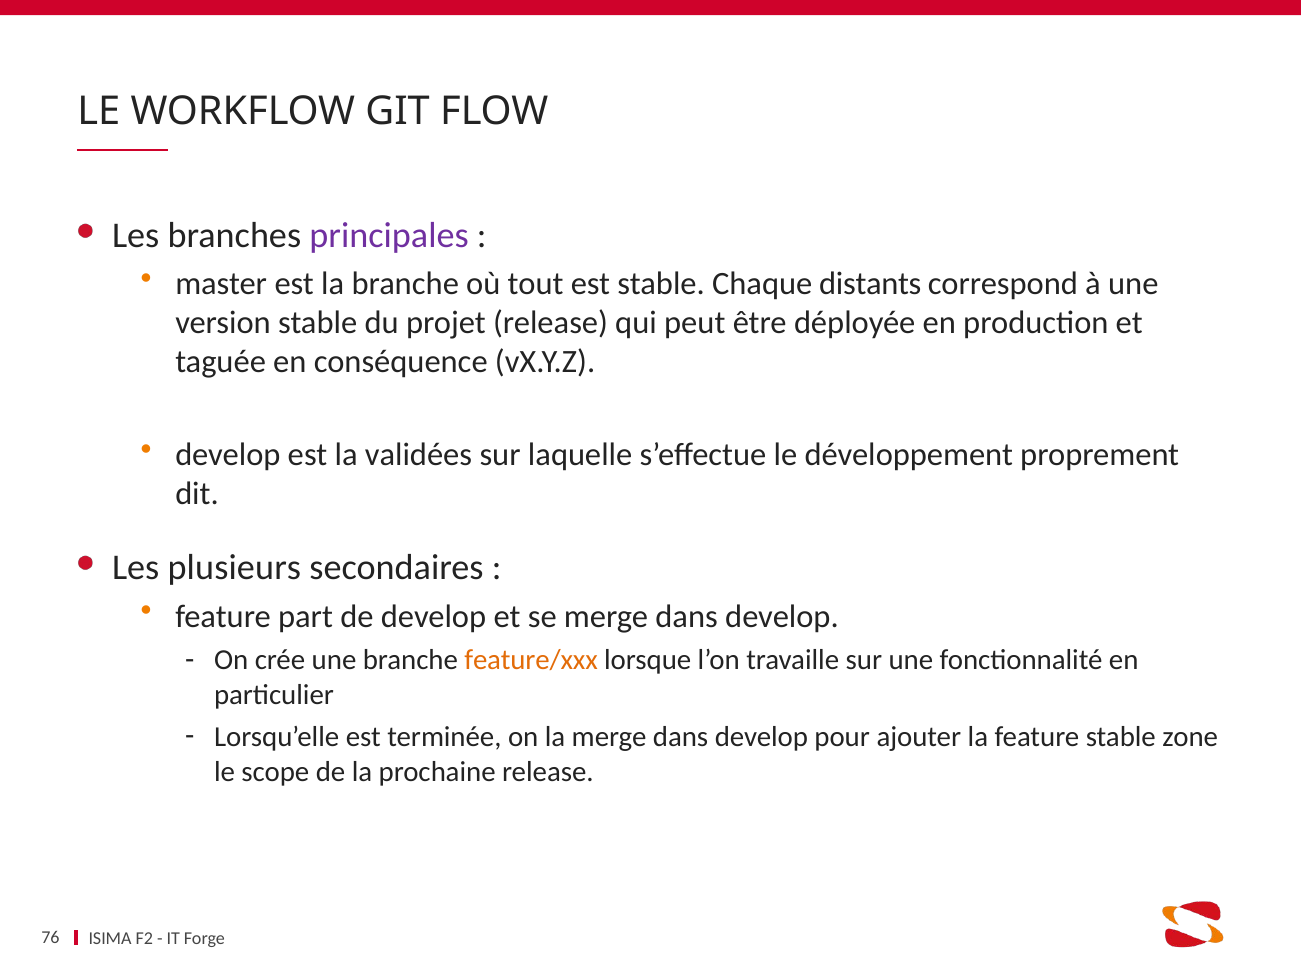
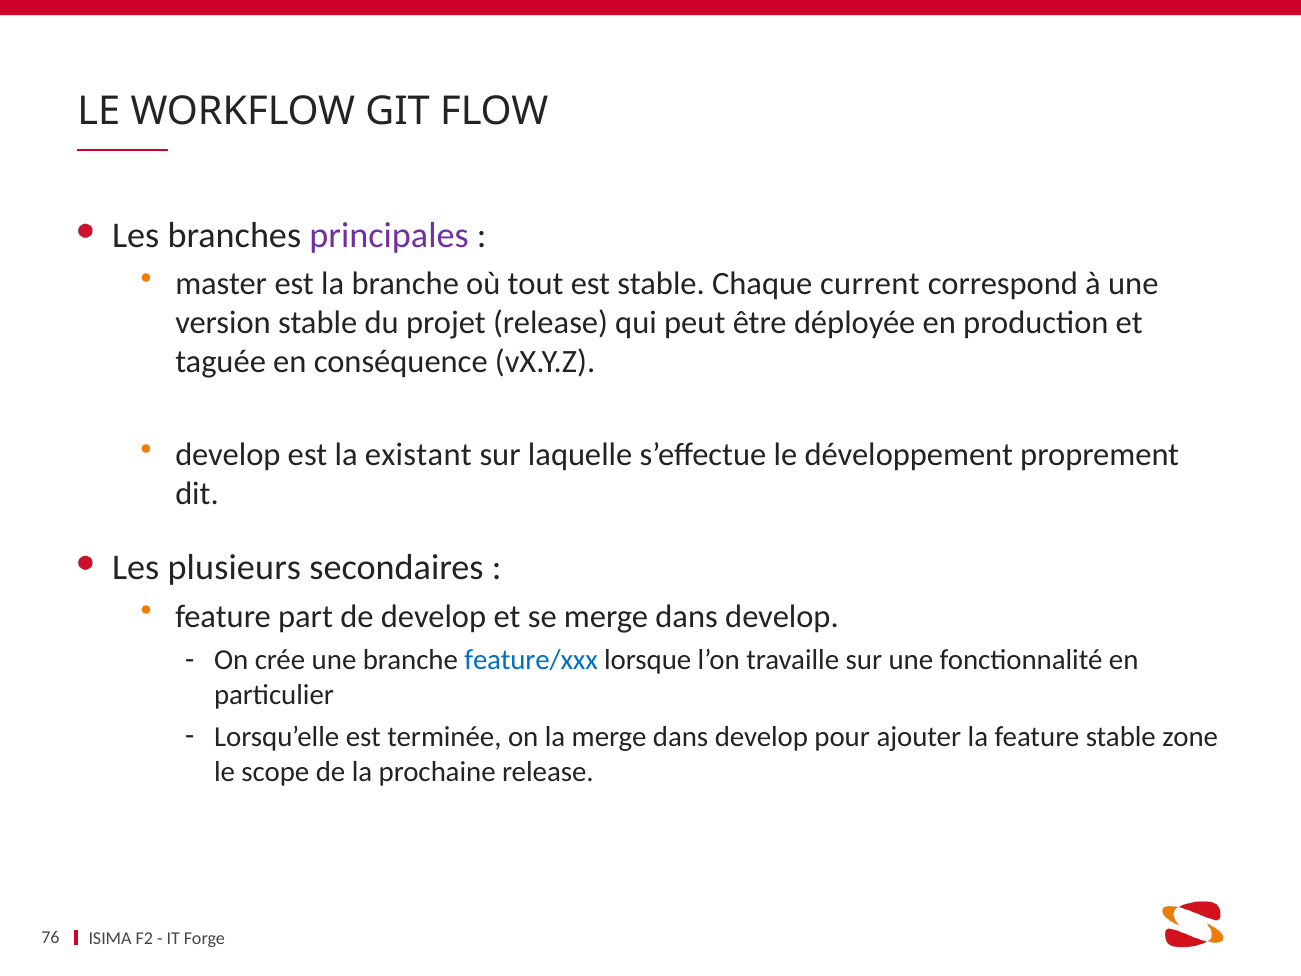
distants: distants -> current
validées: validées -> existant
feature/xxx colour: orange -> blue
